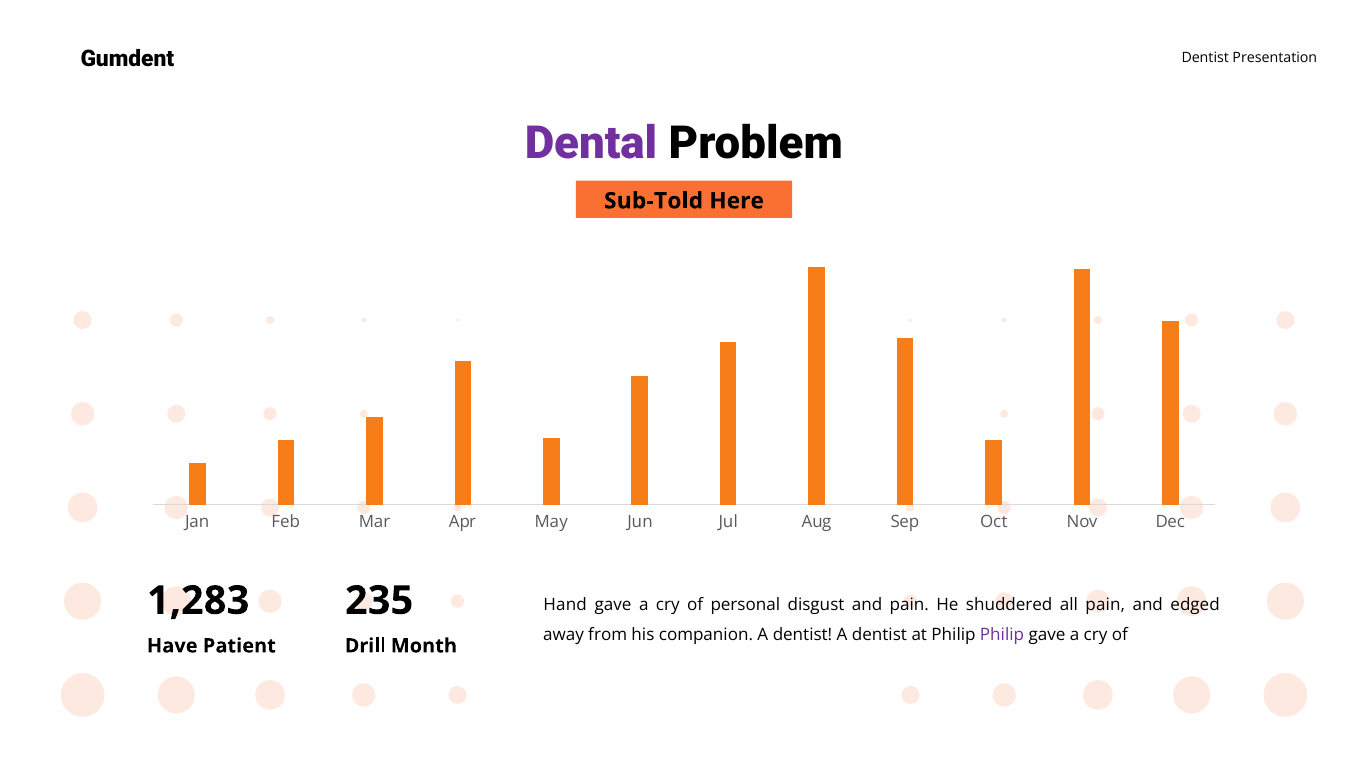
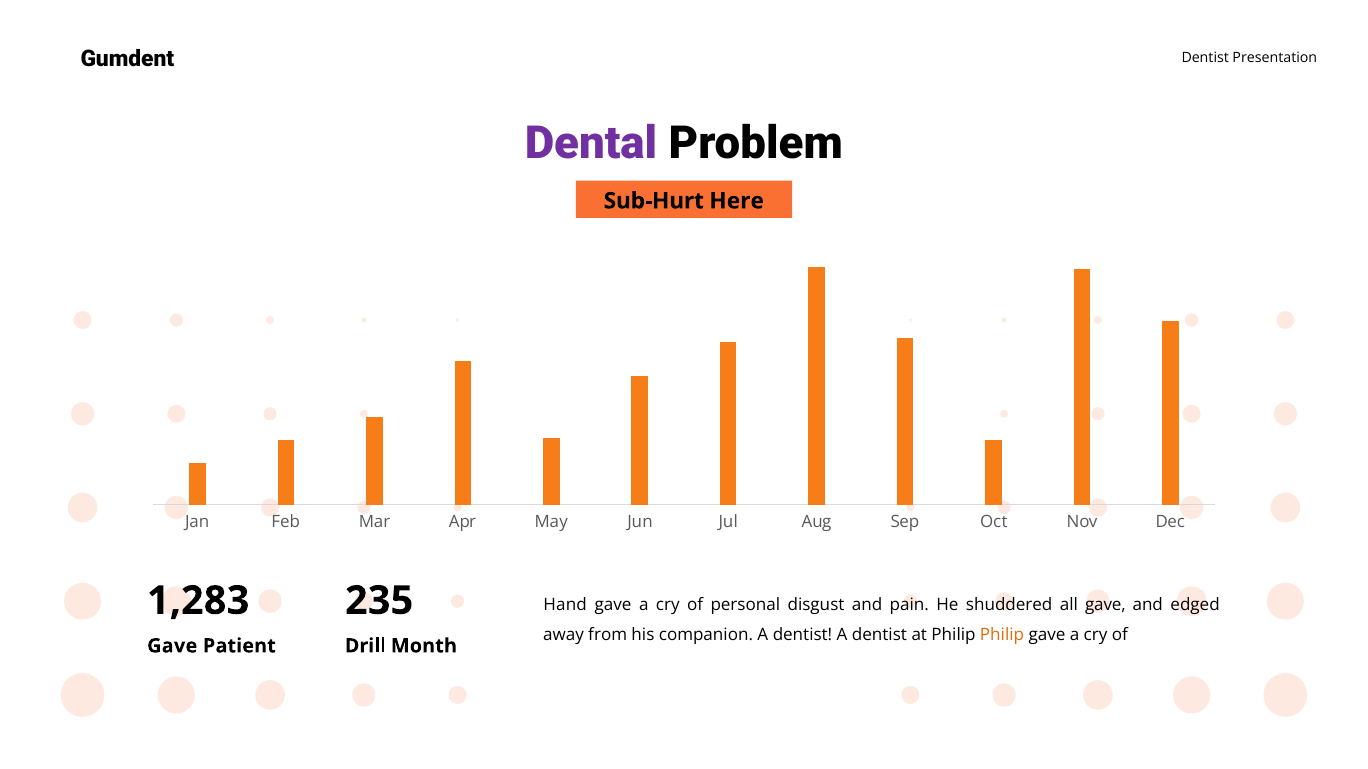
Sub-Told: Sub-Told -> Sub-Hurt
all pain: pain -> gave
Philip at (1002, 636) colour: purple -> orange
Have at (172, 646): Have -> Gave
